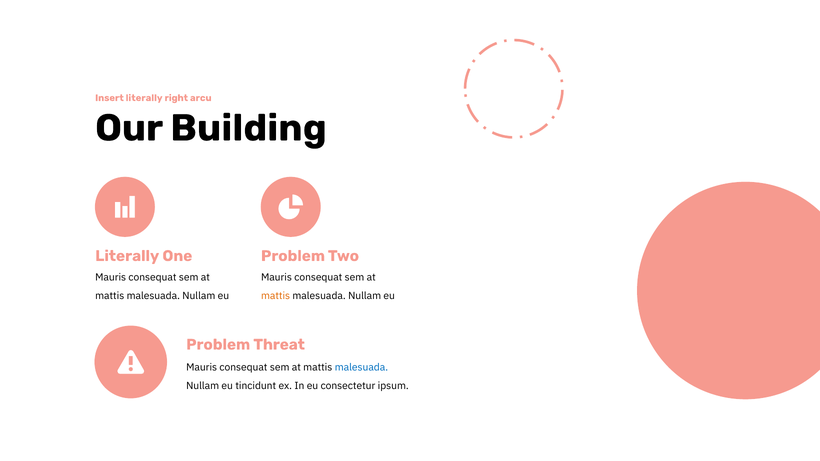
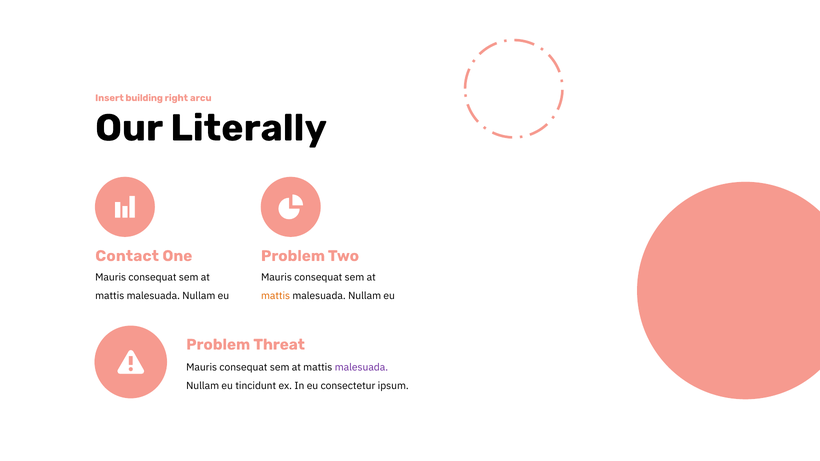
Insert literally: literally -> building
Building: Building -> Literally
Literally at (127, 256): Literally -> Contact
malesuada at (361, 368) colour: blue -> purple
